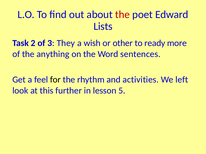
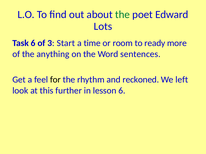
the at (122, 15) colour: red -> green
Lists: Lists -> Lots
Task 2: 2 -> 6
They: They -> Start
wish: wish -> time
other: other -> room
activities: activities -> reckoned
lesson 5: 5 -> 6
